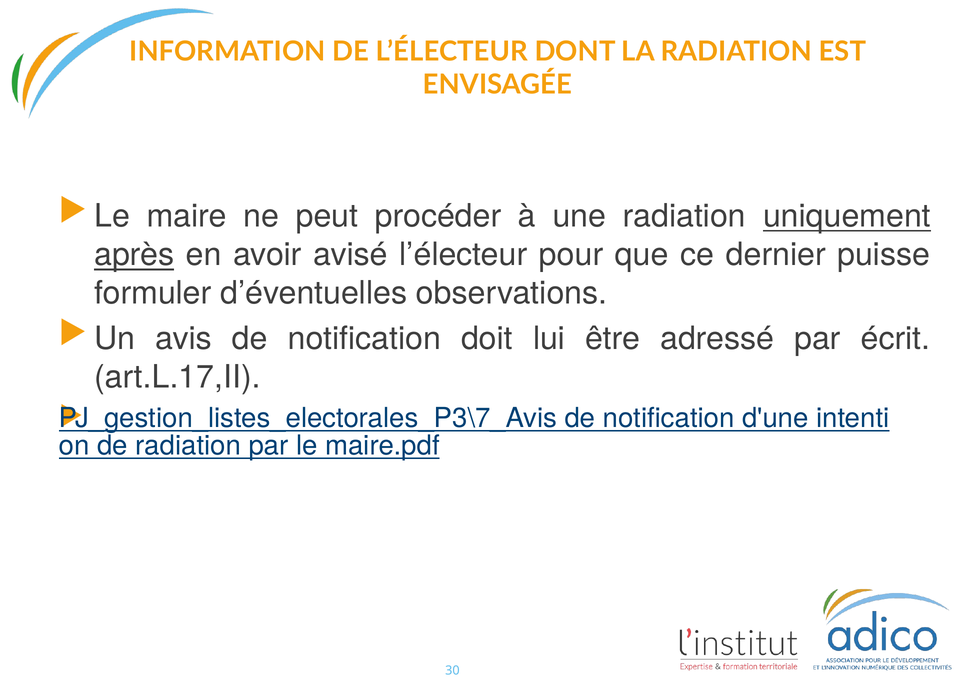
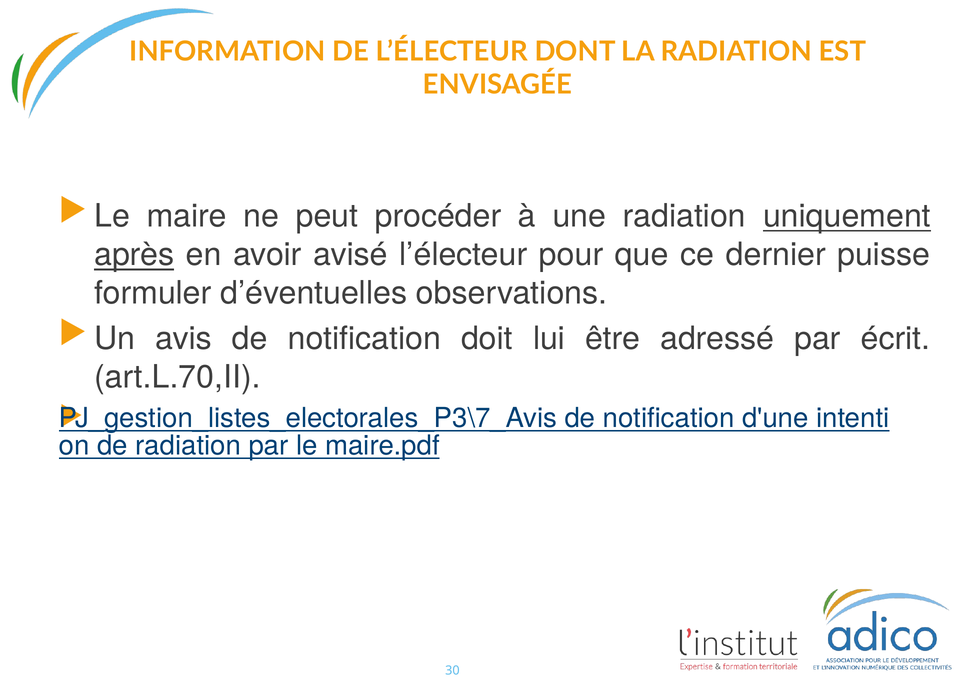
art.L.17,II: art.L.17,II -> art.L.70,II
